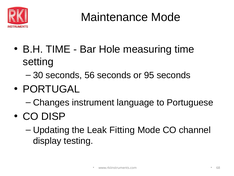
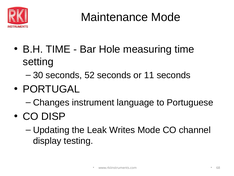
56: 56 -> 52
95: 95 -> 11
Fitting: Fitting -> Writes
